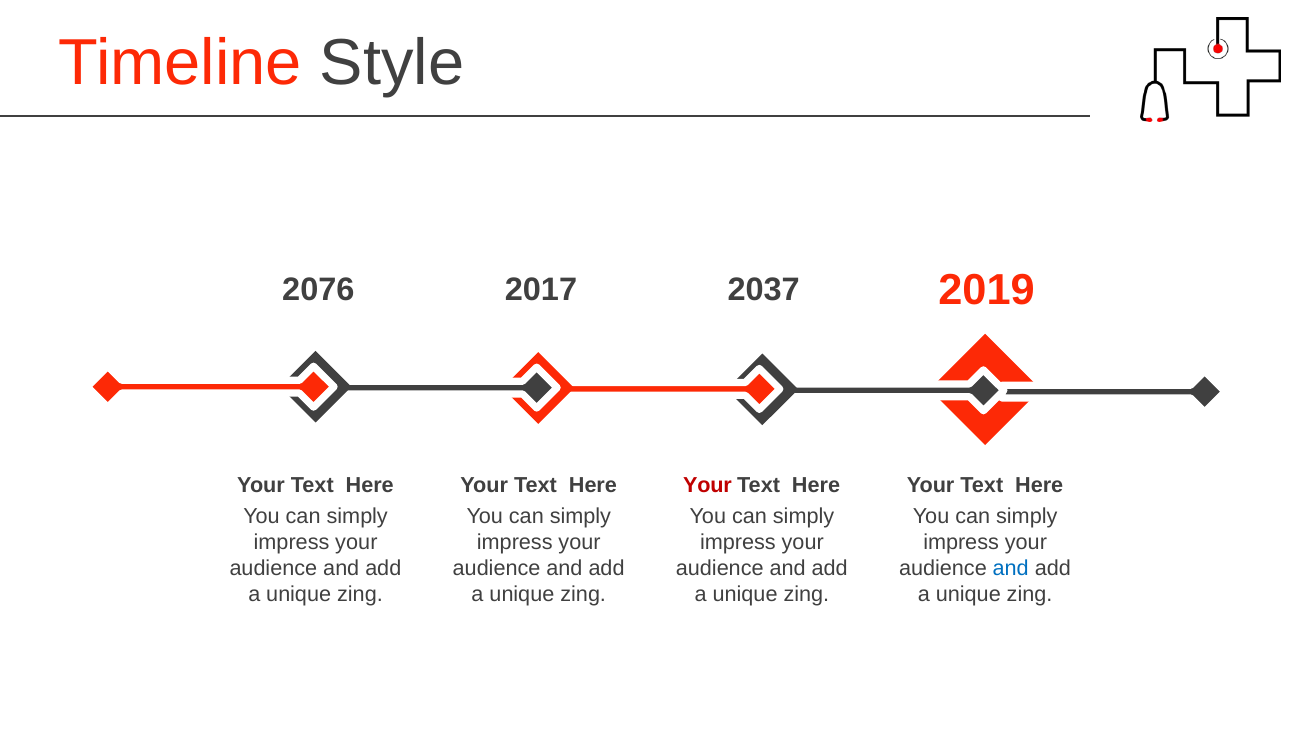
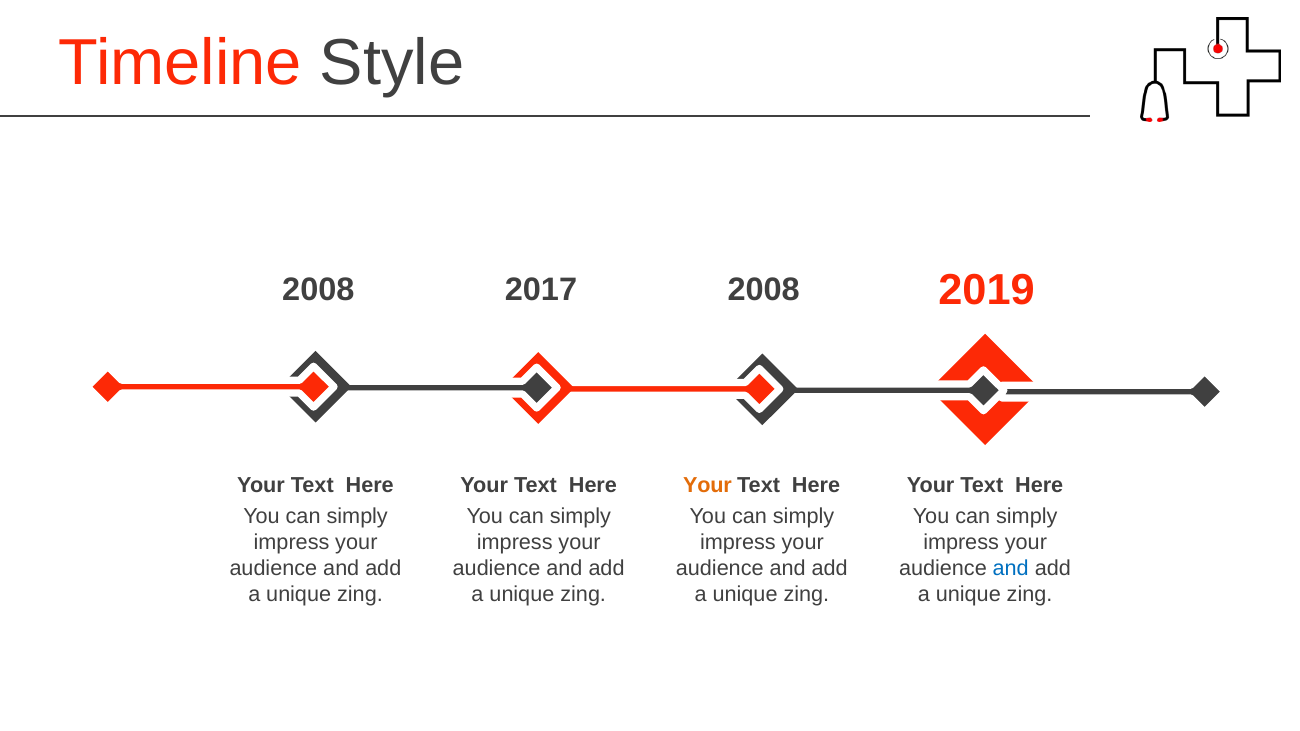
2076 at (318, 290): 2076 -> 2008
2037 at (764, 290): 2037 -> 2008
Your at (707, 486) colour: red -> orange
